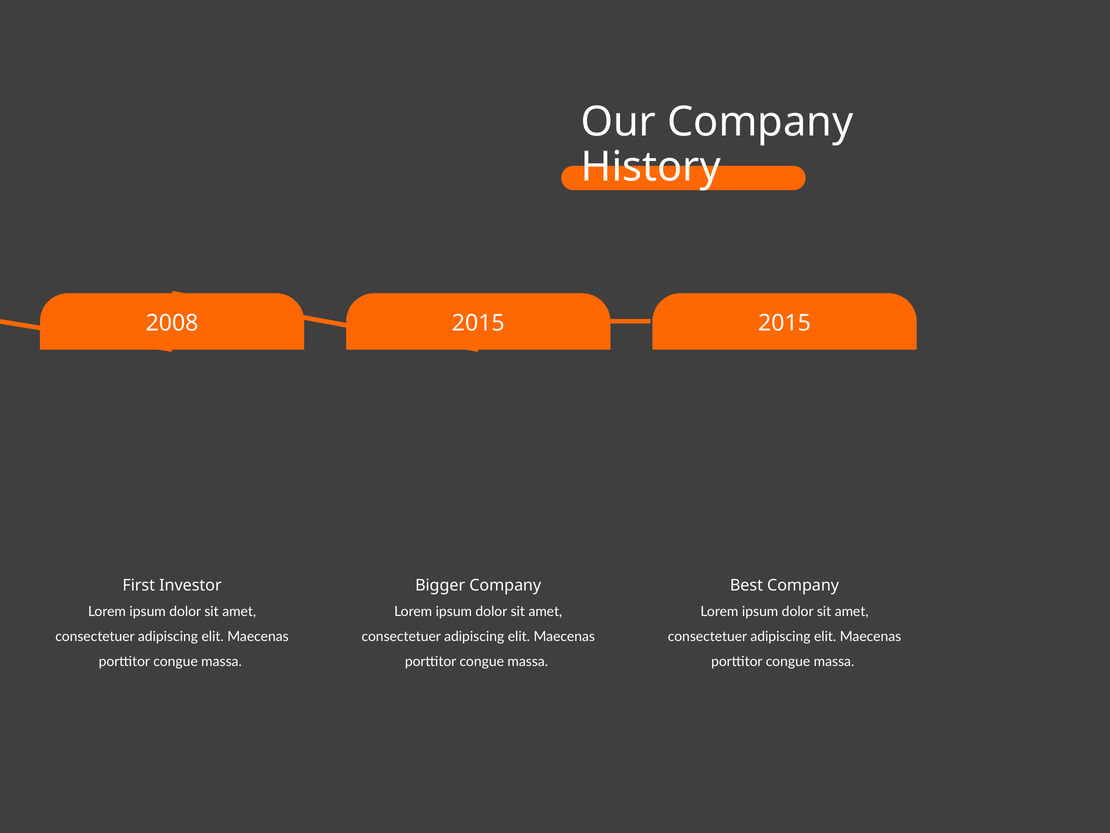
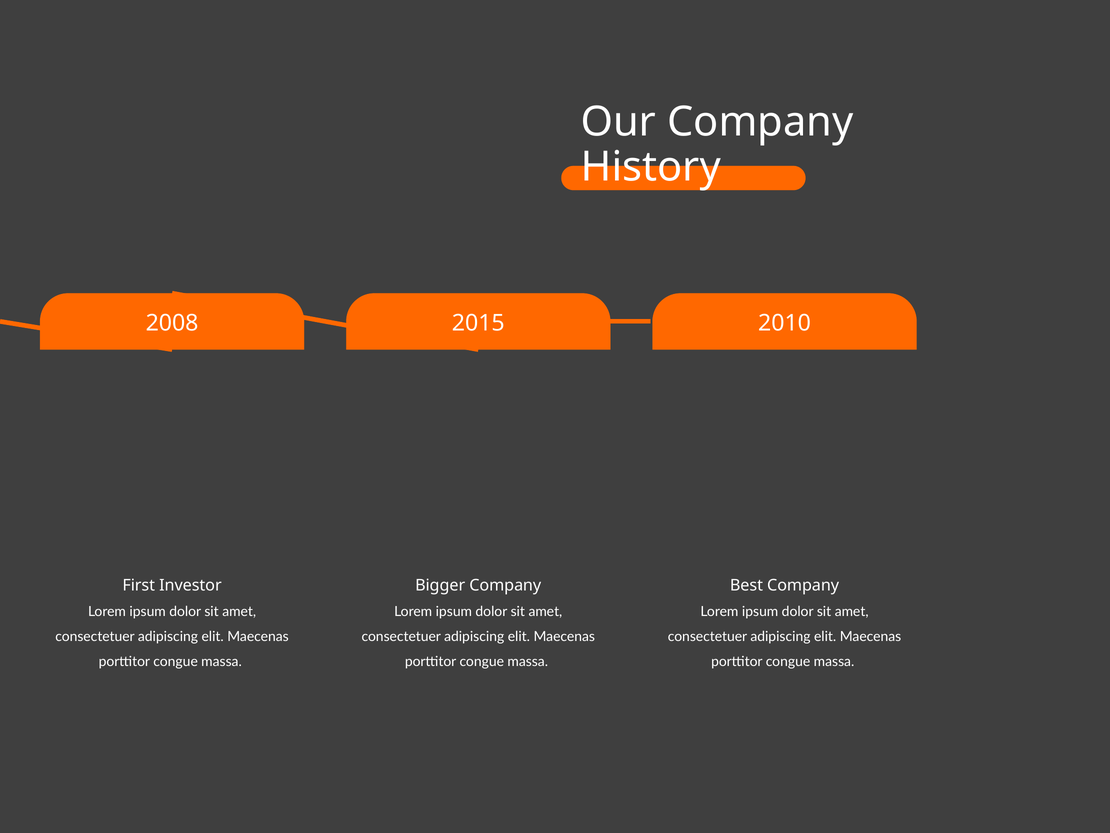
2015 at (785, 323): 2015 -> 2010
